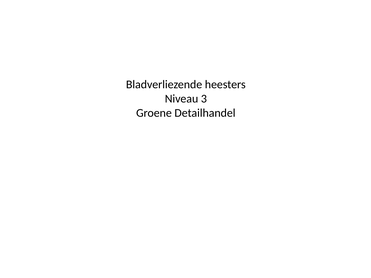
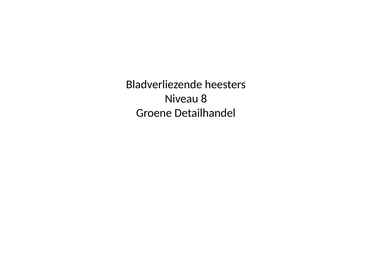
3: 3 -> 8
